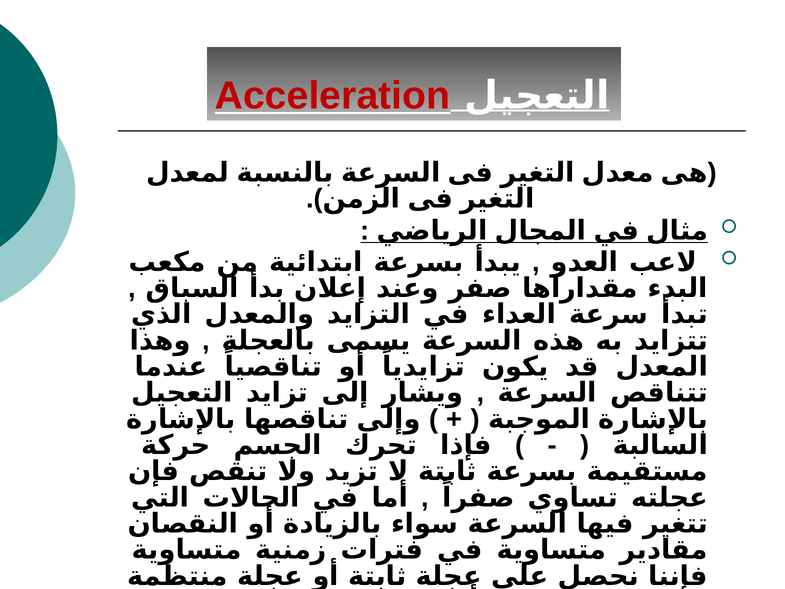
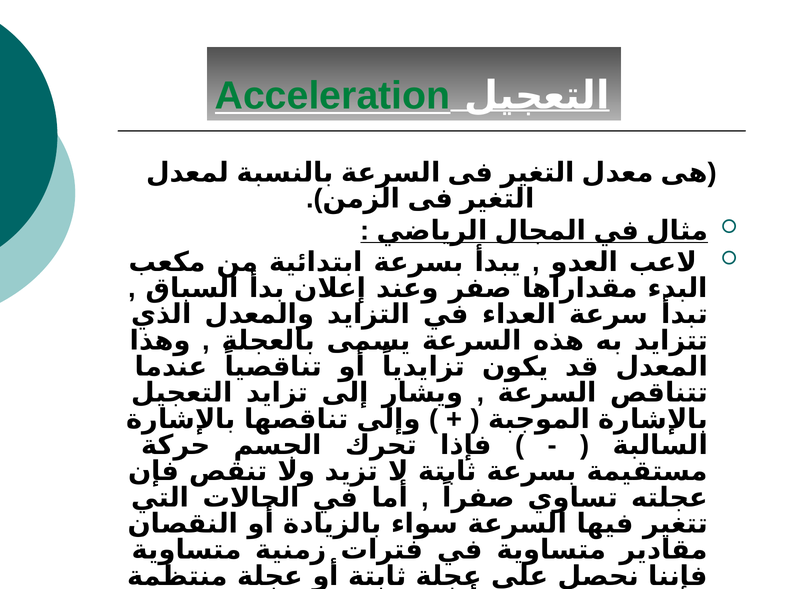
Acceleration colour: red -> green
